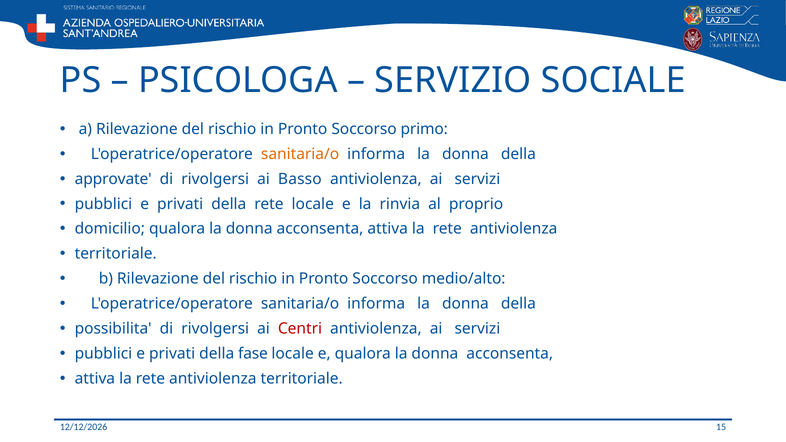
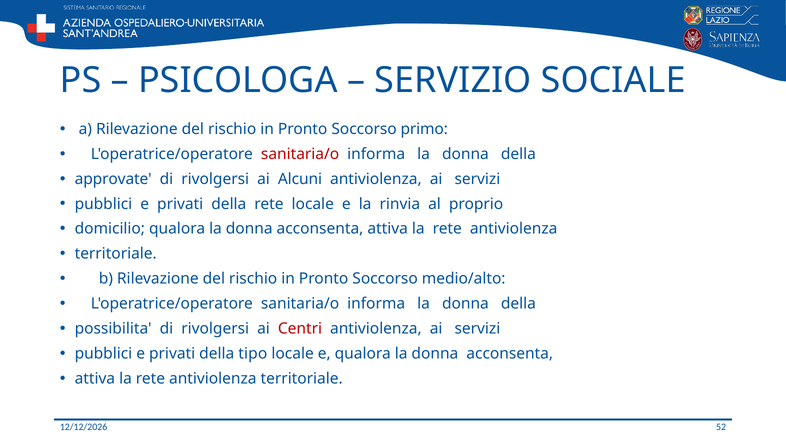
sanitaria/o at (300, 154) colour: orange -> red
Basso: Basso -> Alcuni
fase: fase -> tipo
15: 15 -> 52
